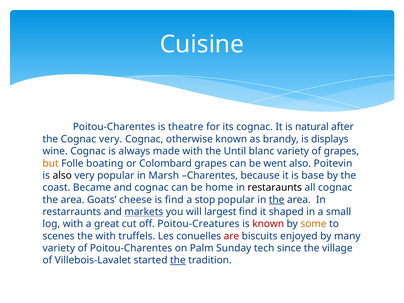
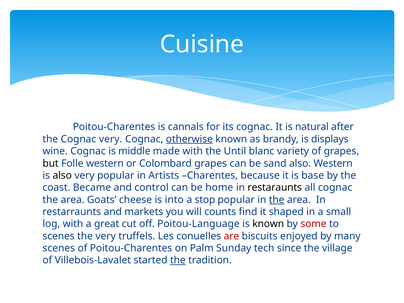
theatre: theatre -> cannals
otherwise underline: none -> present
always: always -> middle
but colour: orange -> black
Folle boating: boating -> western
went: went -> sand
also Poitevin: Poitevin -> Western
Marsh: Marsh -> Artists
and cognac: cognac -> control
is find: find -> into
markets underline: present -> none
largest: largest -> counts
Poitou-Creatures: Poitou-Creatures -> Poitou-Language
known at (268, 224) colour: red -> black
some colour: orange -> red
the with: with -> very
variety at (59, 248): variety -> scenes
